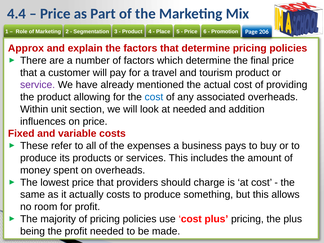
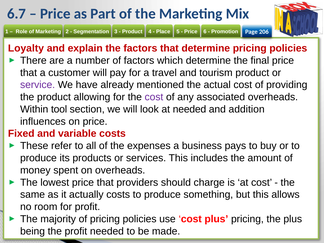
4.4: 4.4 -> 6.7
Approx: Approx -> Loyalty
cost at (154, 97) colour: blue -> purple
unit: unit -> tool
